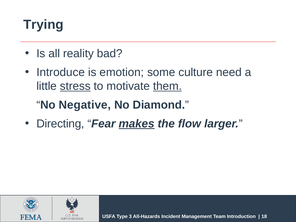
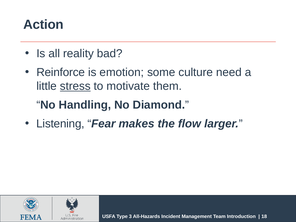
Trying: Trying -> Action
Introduce: Introduce -> Reinforce
them underline: present -> none
Negative: Negative -> Handling
Directing: Directing -> Listening
makes underline: present -> none
